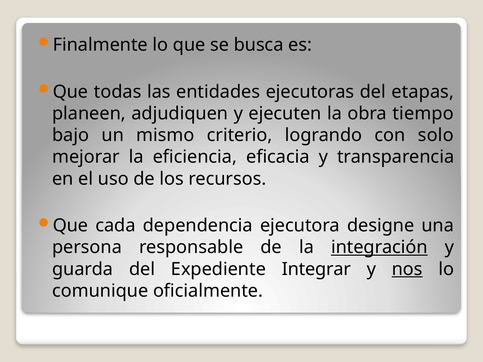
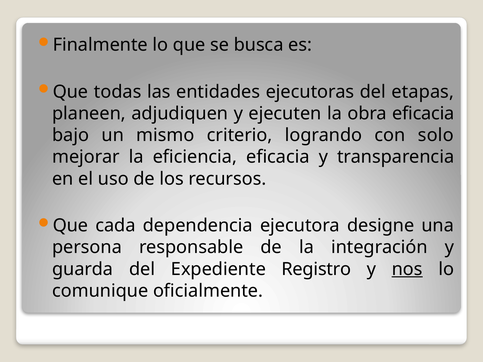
obra tiempo: tiempo -> eficacia
integración underline: present -> none
Integrar: Integrar -> Registro
